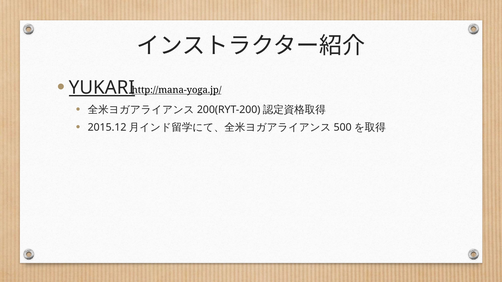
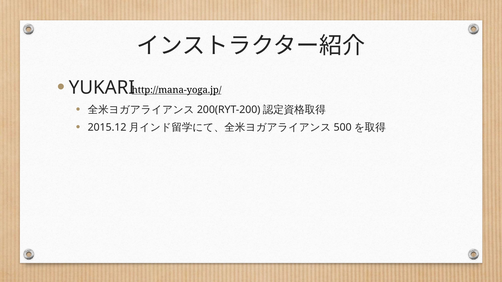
YUKARI underline: present -> none
